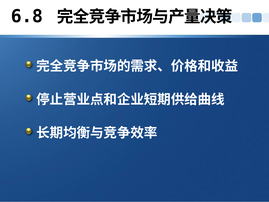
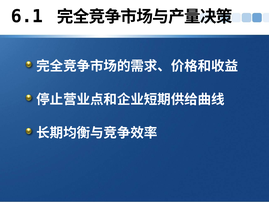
6.8: 6.8 -> 6.1
